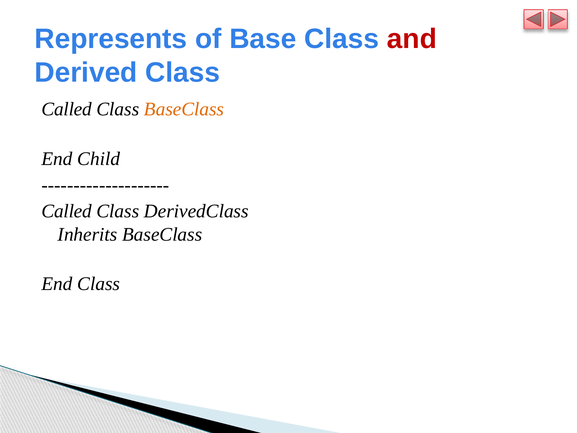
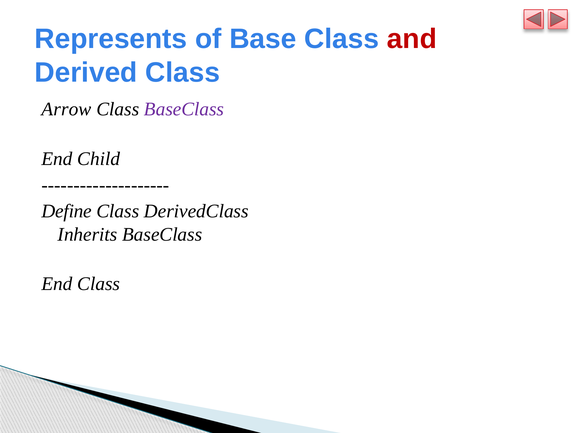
Called at (67, 109): Called -> Arrow
BaseClass at (184, 109) colour: orange -> purple
Called at (67, 211): Called -> Define
